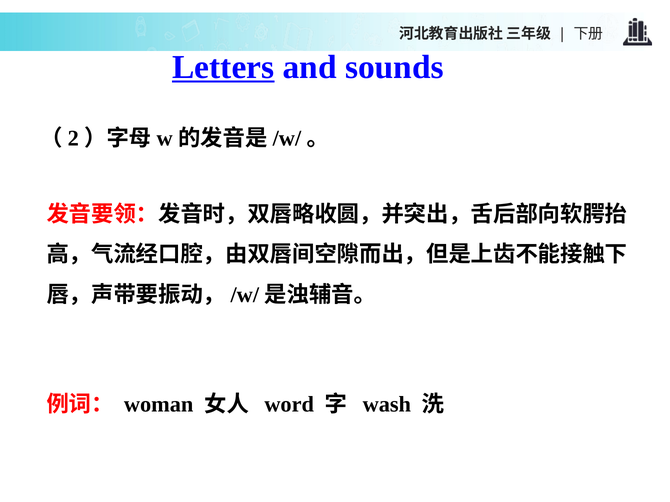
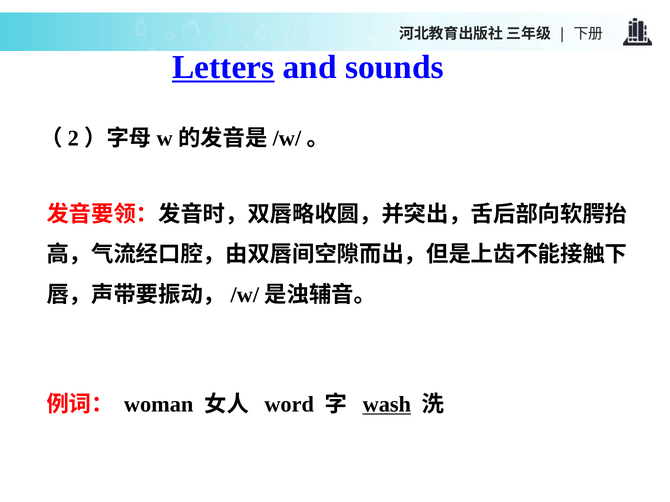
wash underline: none -> present
